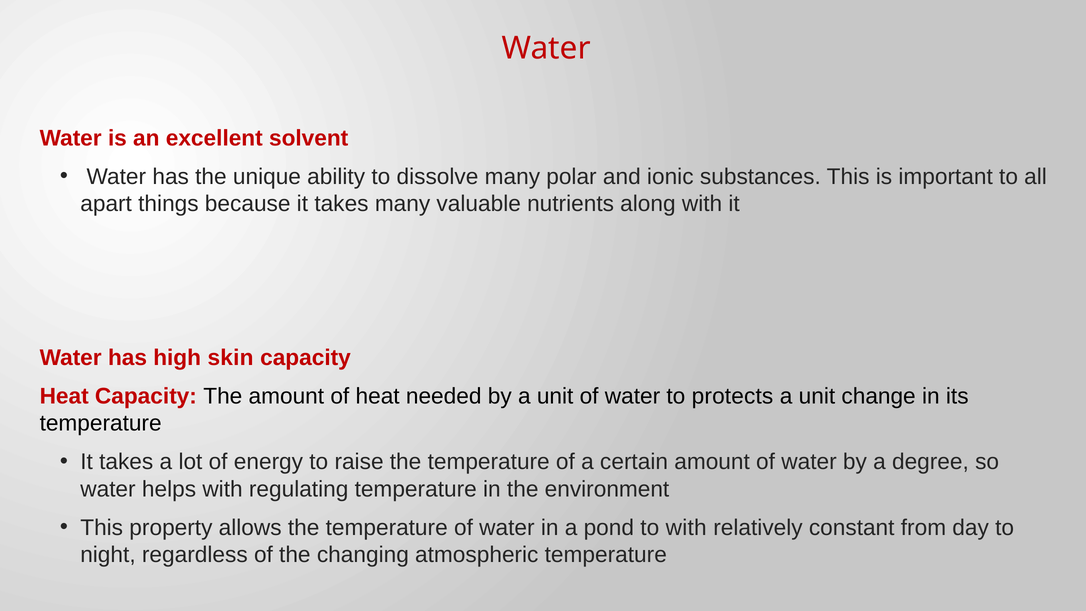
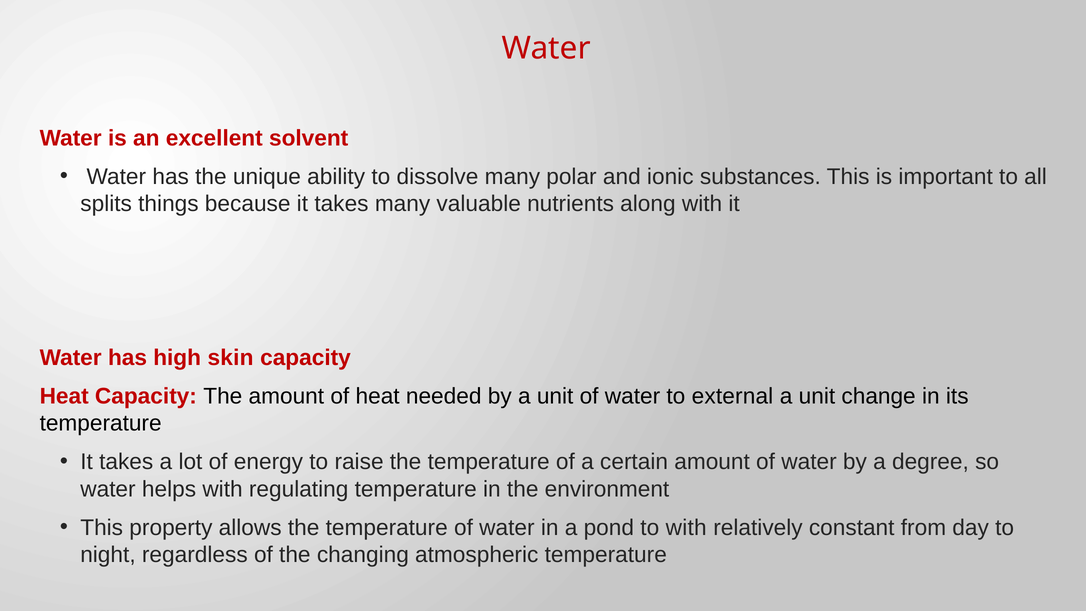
apart: apart -> splits
protects: protects -> external
